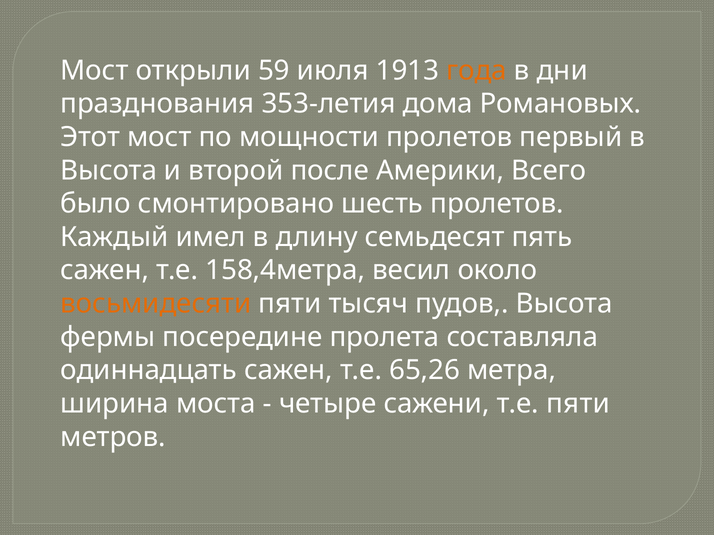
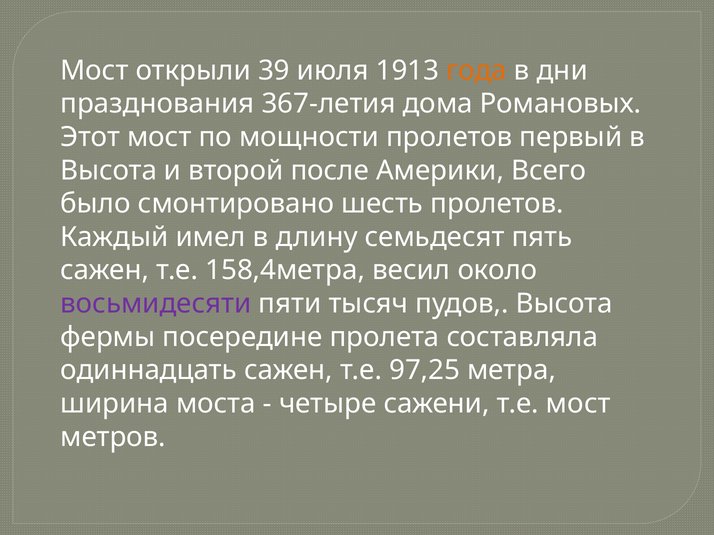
59: 59 -> 39
353-летия: 353-летия -> 367-летия
восьмидесяти colour: orange -> purple
65,26: 65,26 -> 97,25
т.е пяти: пяти -> мост
